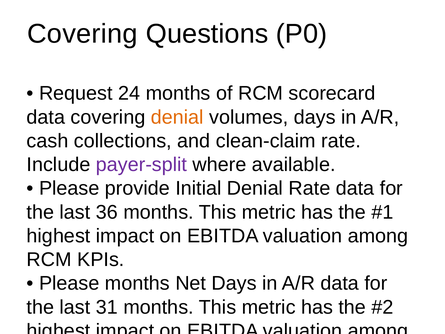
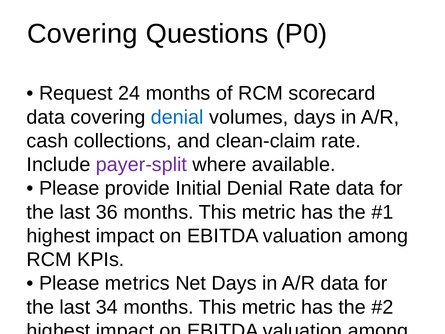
denial at (177, 117) colour: orange -> blue
Please months: months -> metrics
31: 31 -> 34
